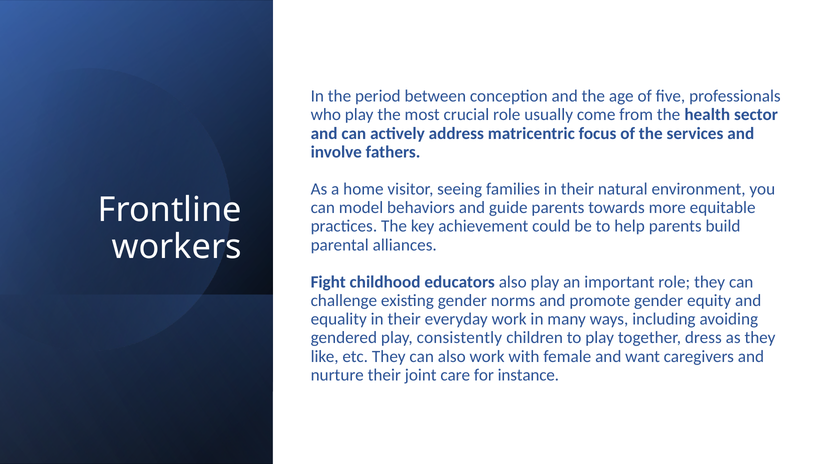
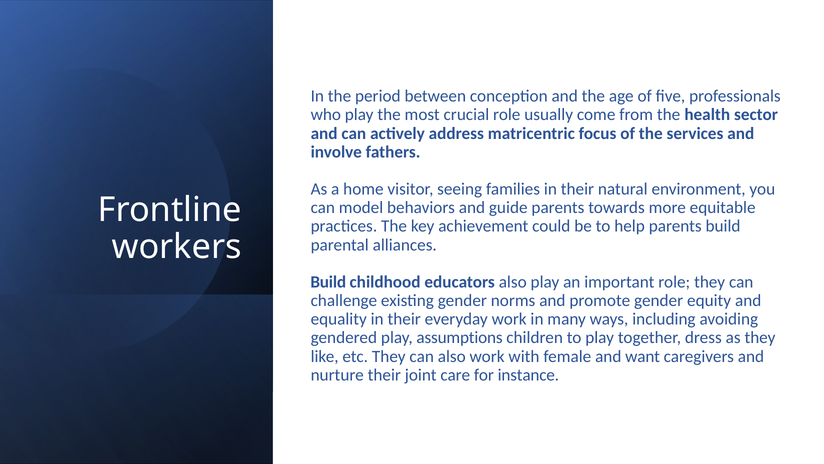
Fight at (328, 282): Fight -> Build
consistently: consistently -> assumptions
